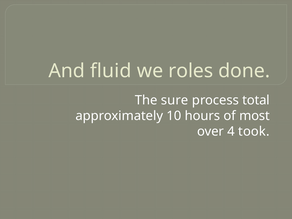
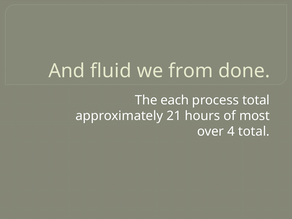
roles: roles -> from
sure: sure -> each
10: 10 -> 21
4 took: took -> total
